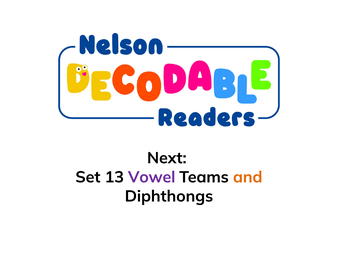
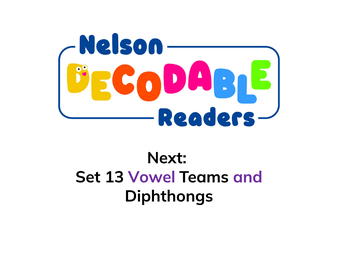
and colour: orange -> purple
